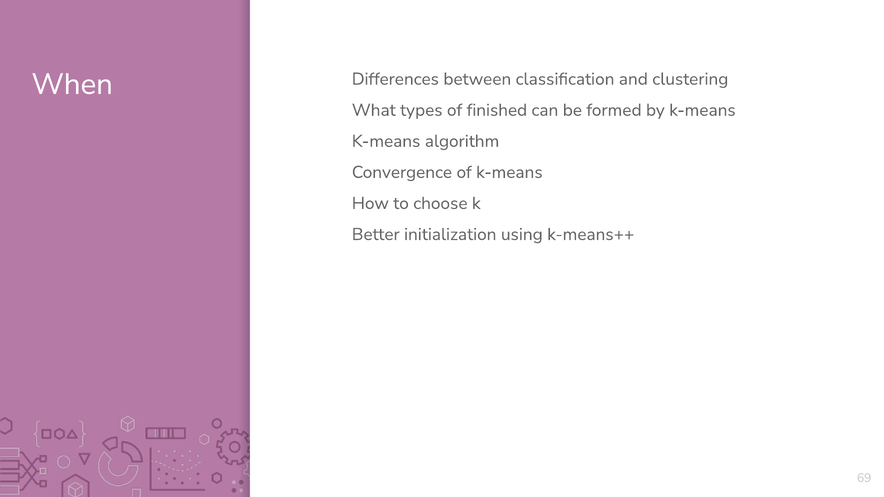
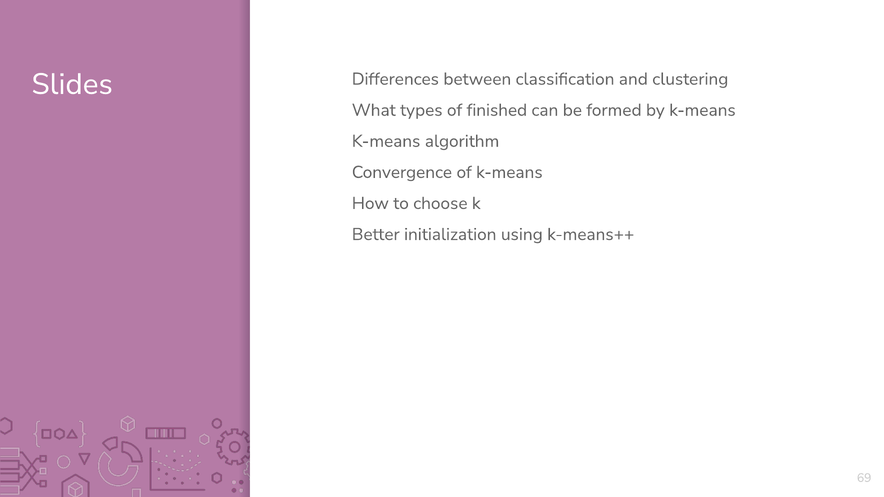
When: When -> Slides
